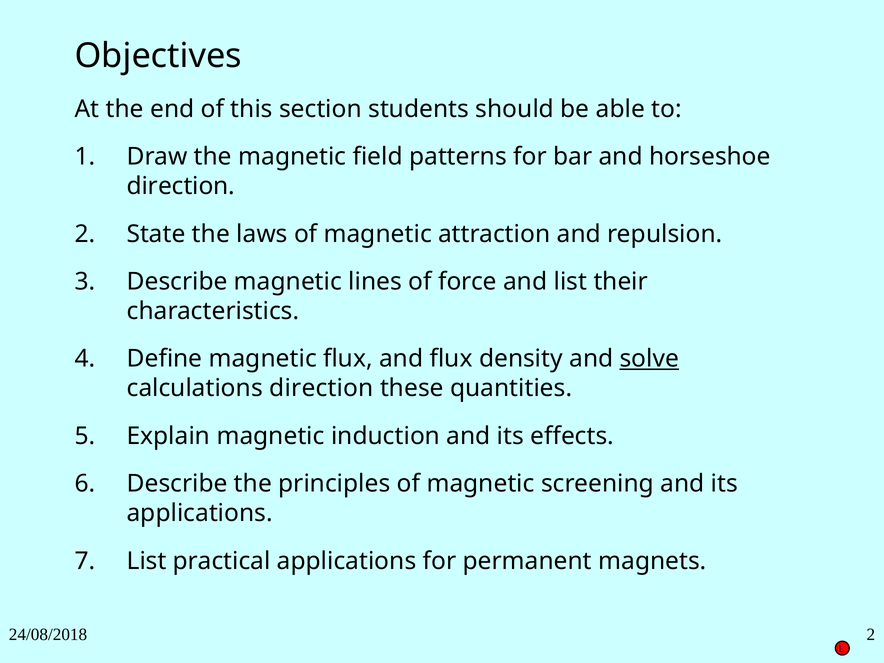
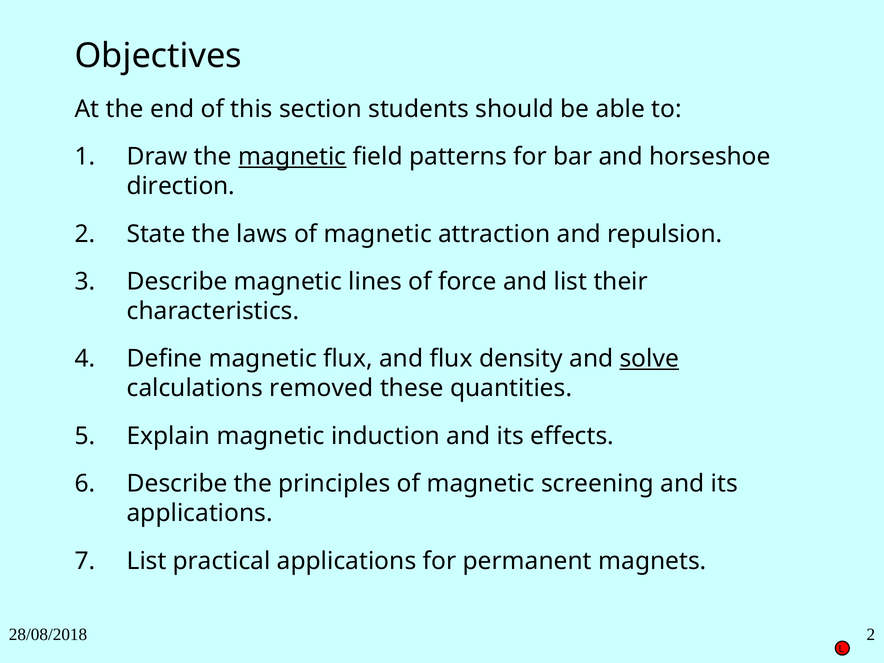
magnetic at (292, 157) underline: none -> present
calculations direction: direction -> removed
24/08/2018: 24/08/2018 -> 28/08/2018
